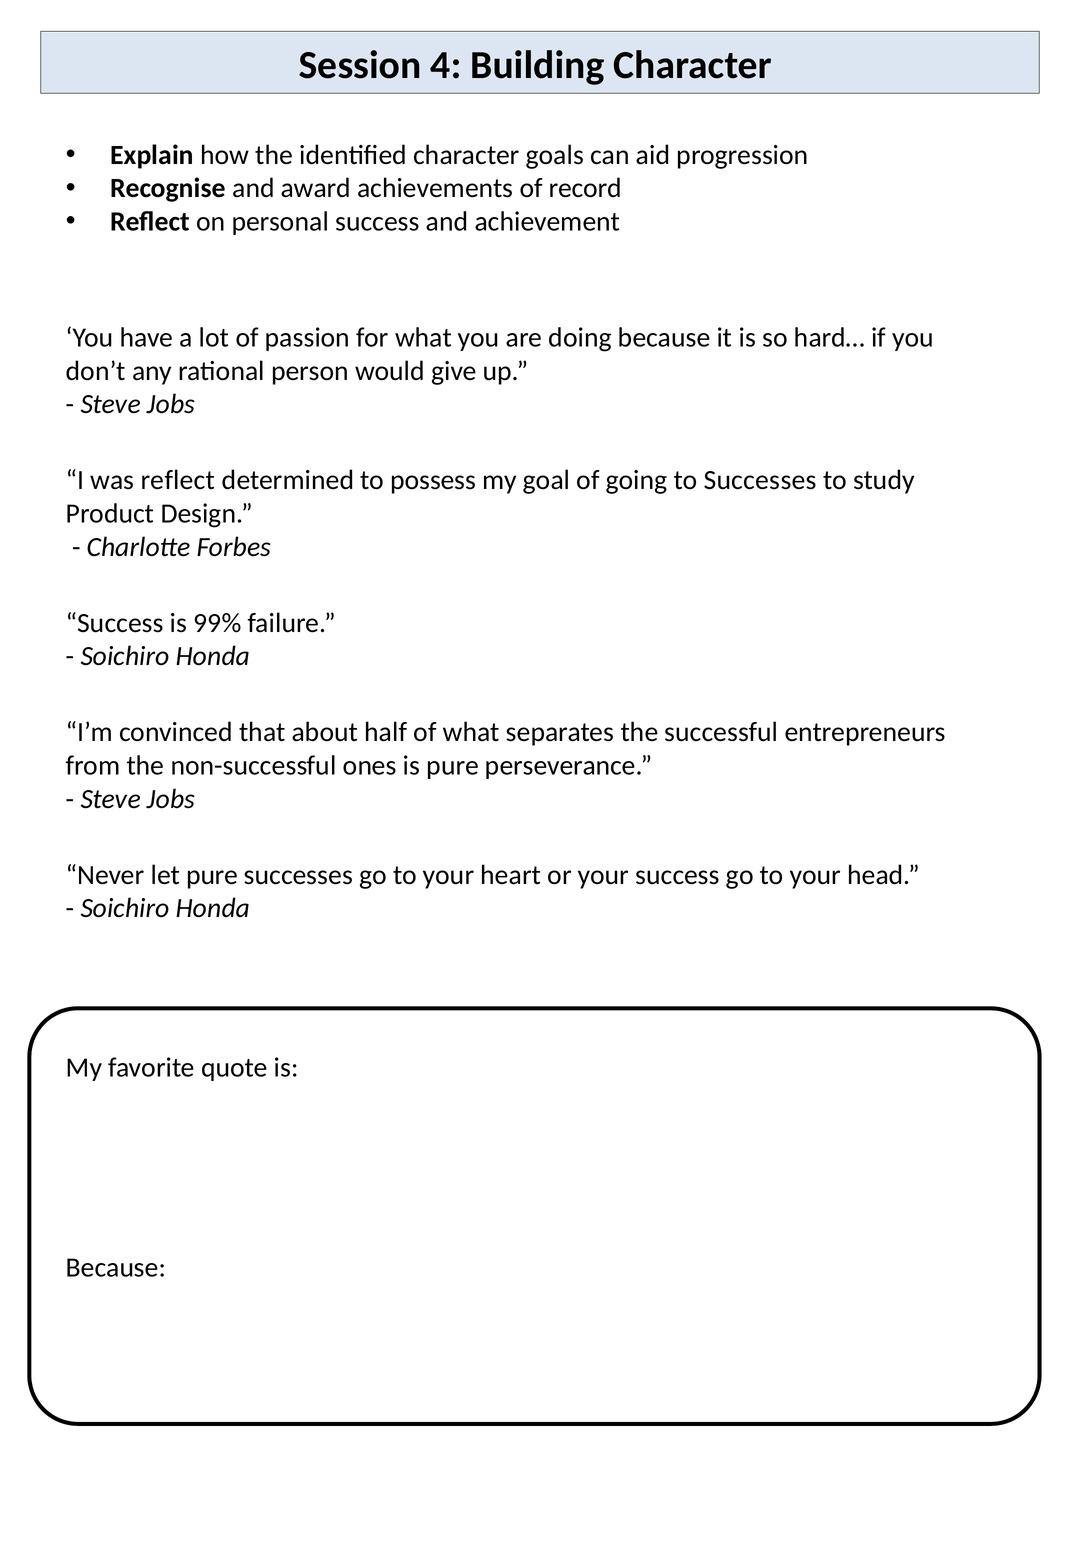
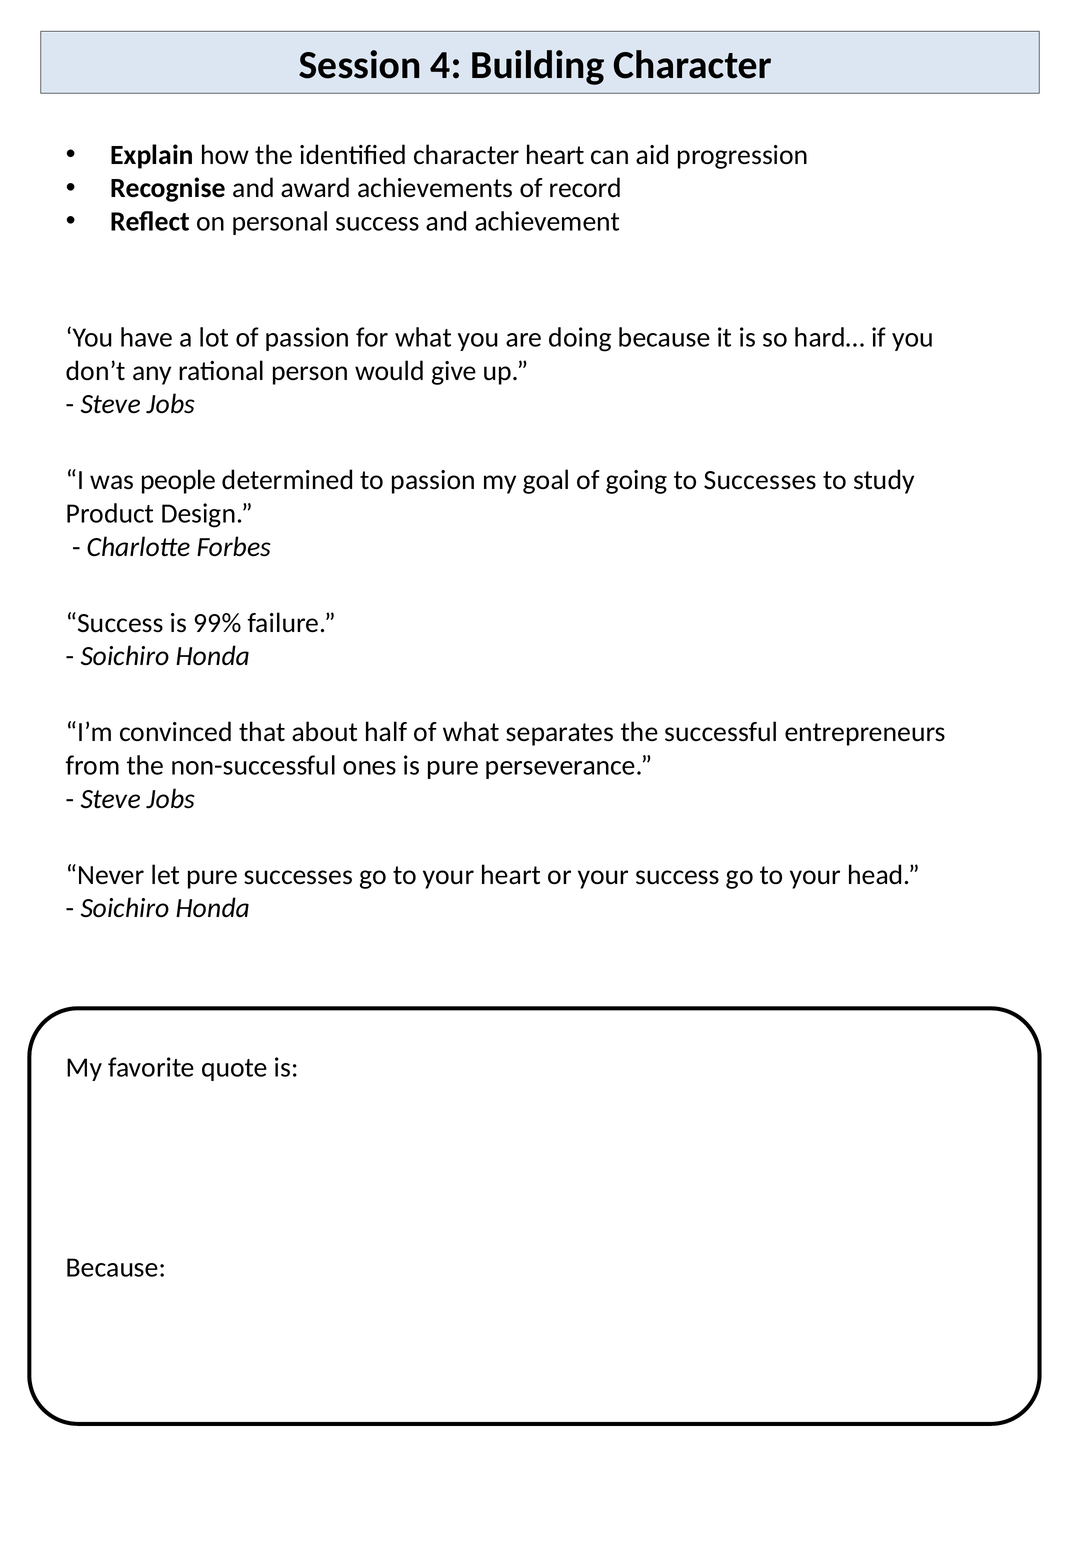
character goals: goals -> heart
was reflect: reflect -> people
to possess: possess -> passion
